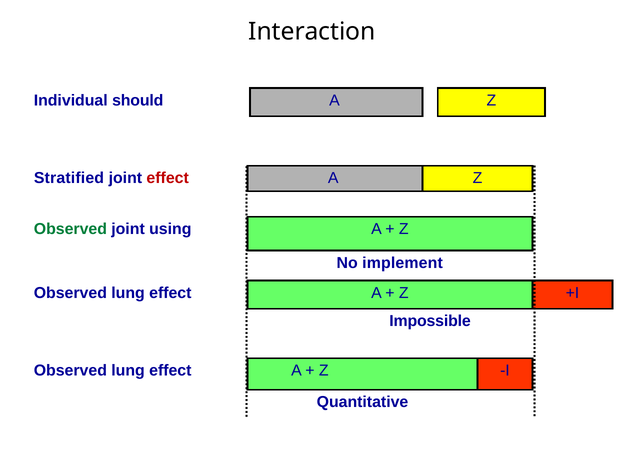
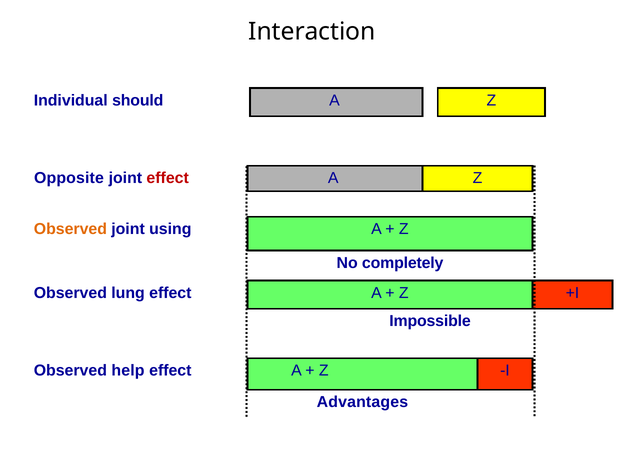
Stratified: Stratified -> Opposite
Observed at (70, 229) colour: green -> orange
implement: implement -> completely
lung at (128, 371): lung -> help
Quantitative: Quantitative -> Advantages
